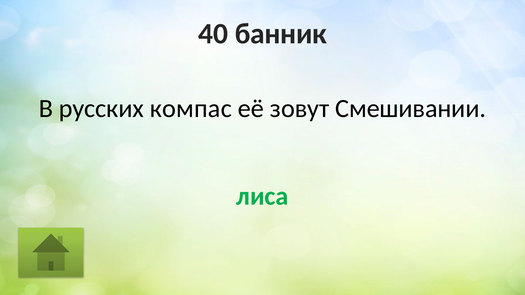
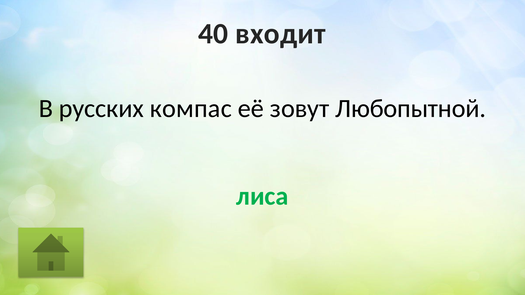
банник: банник -> входит
Смешивании: Смешивании -> Любопытной
